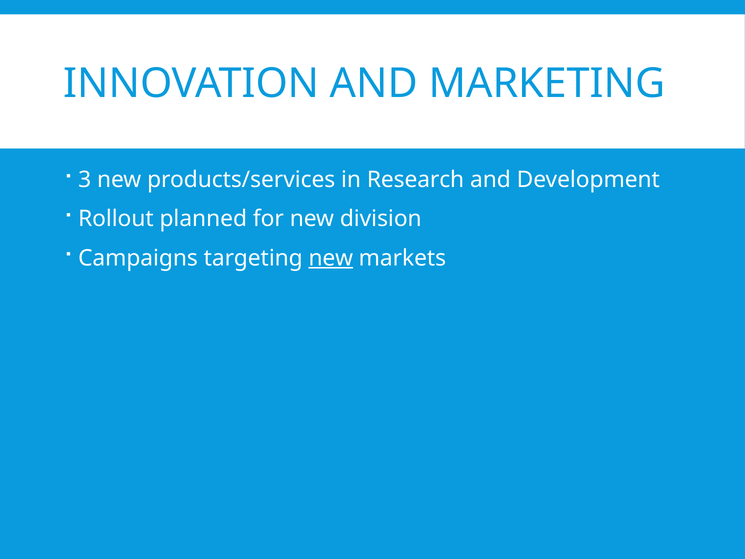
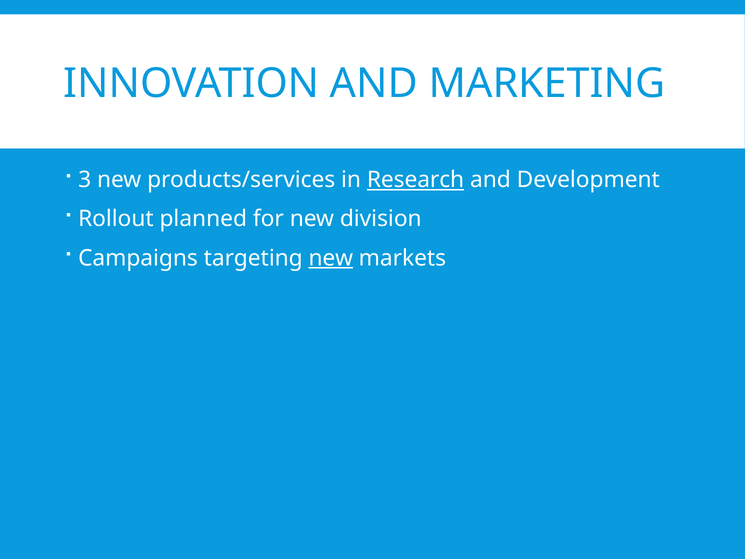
Research underline: none -> present
